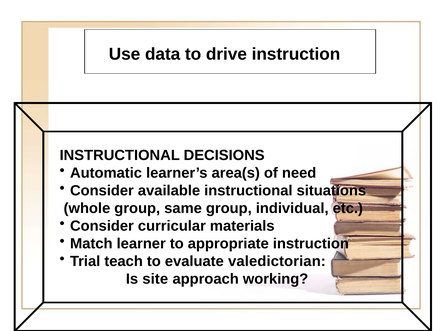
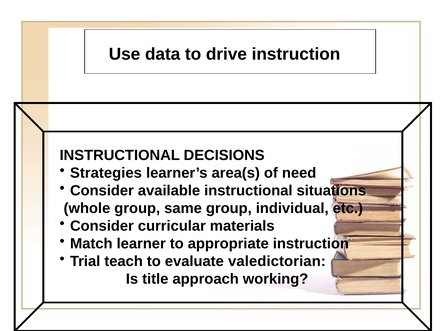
Automatic: Automatic -> Strategies
site: site -> title
